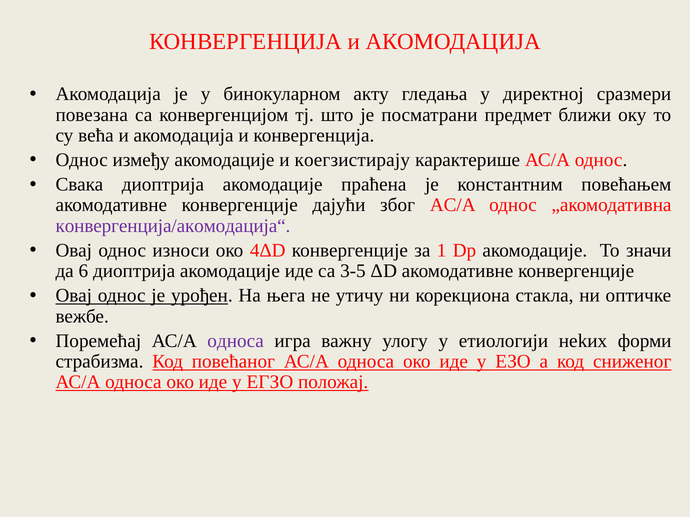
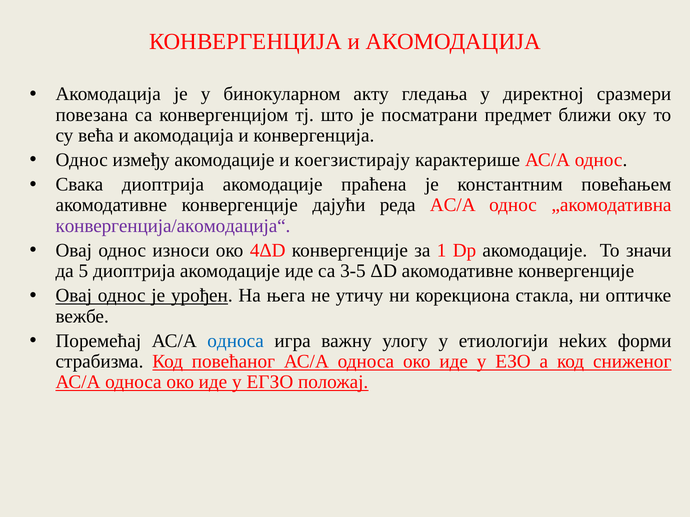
због: због -> реда
6: 6 -> 5
односа at (236, 341) colour: purple -> blue
